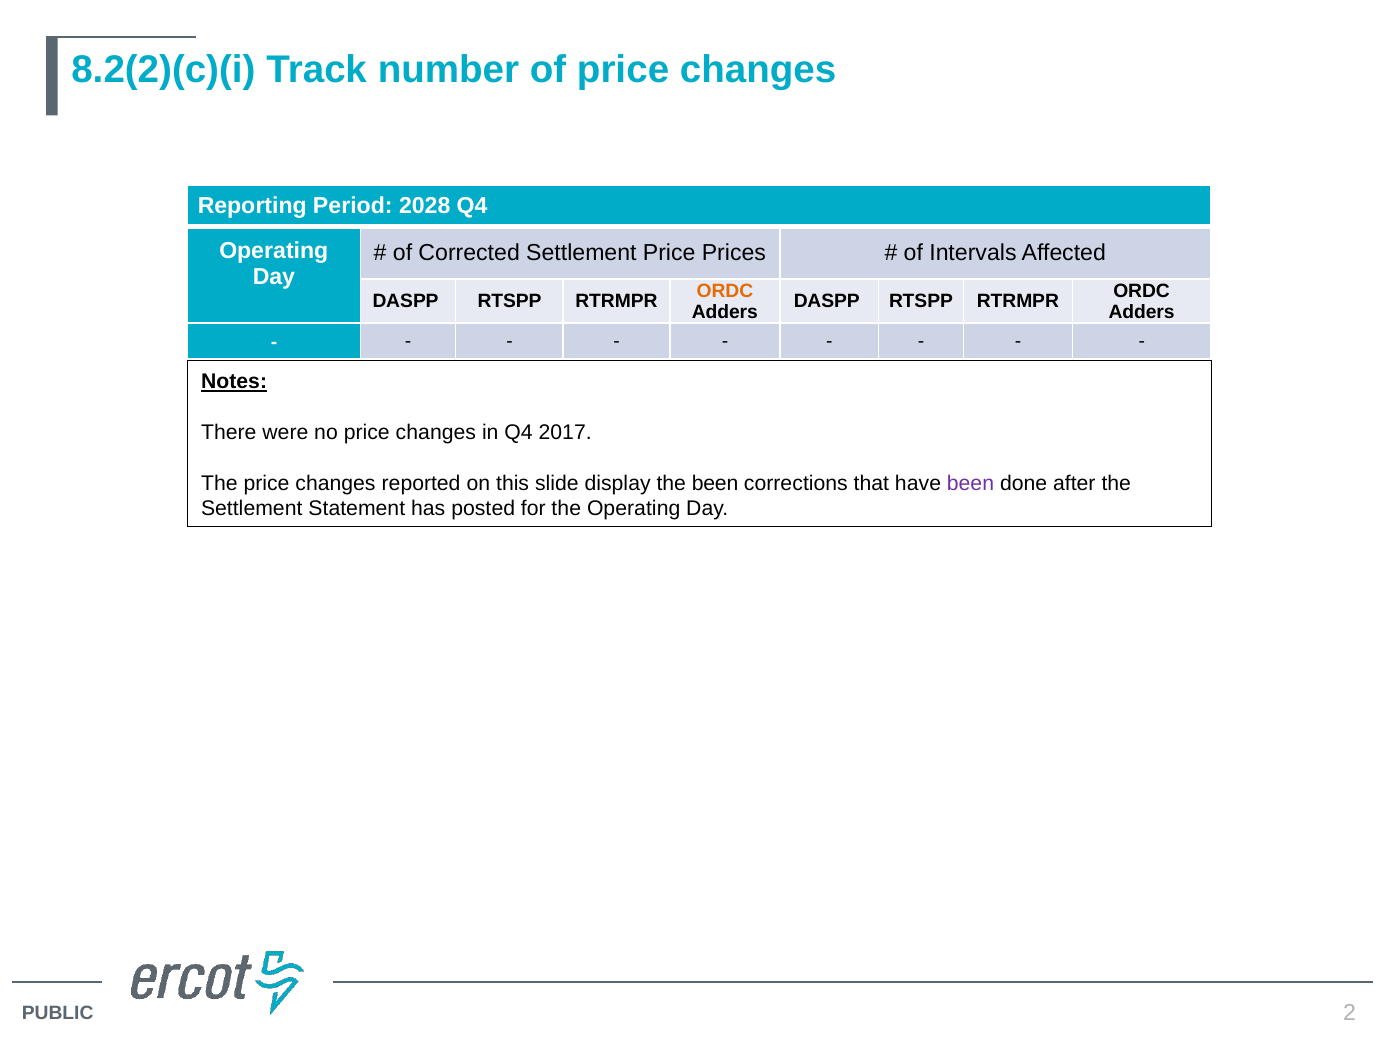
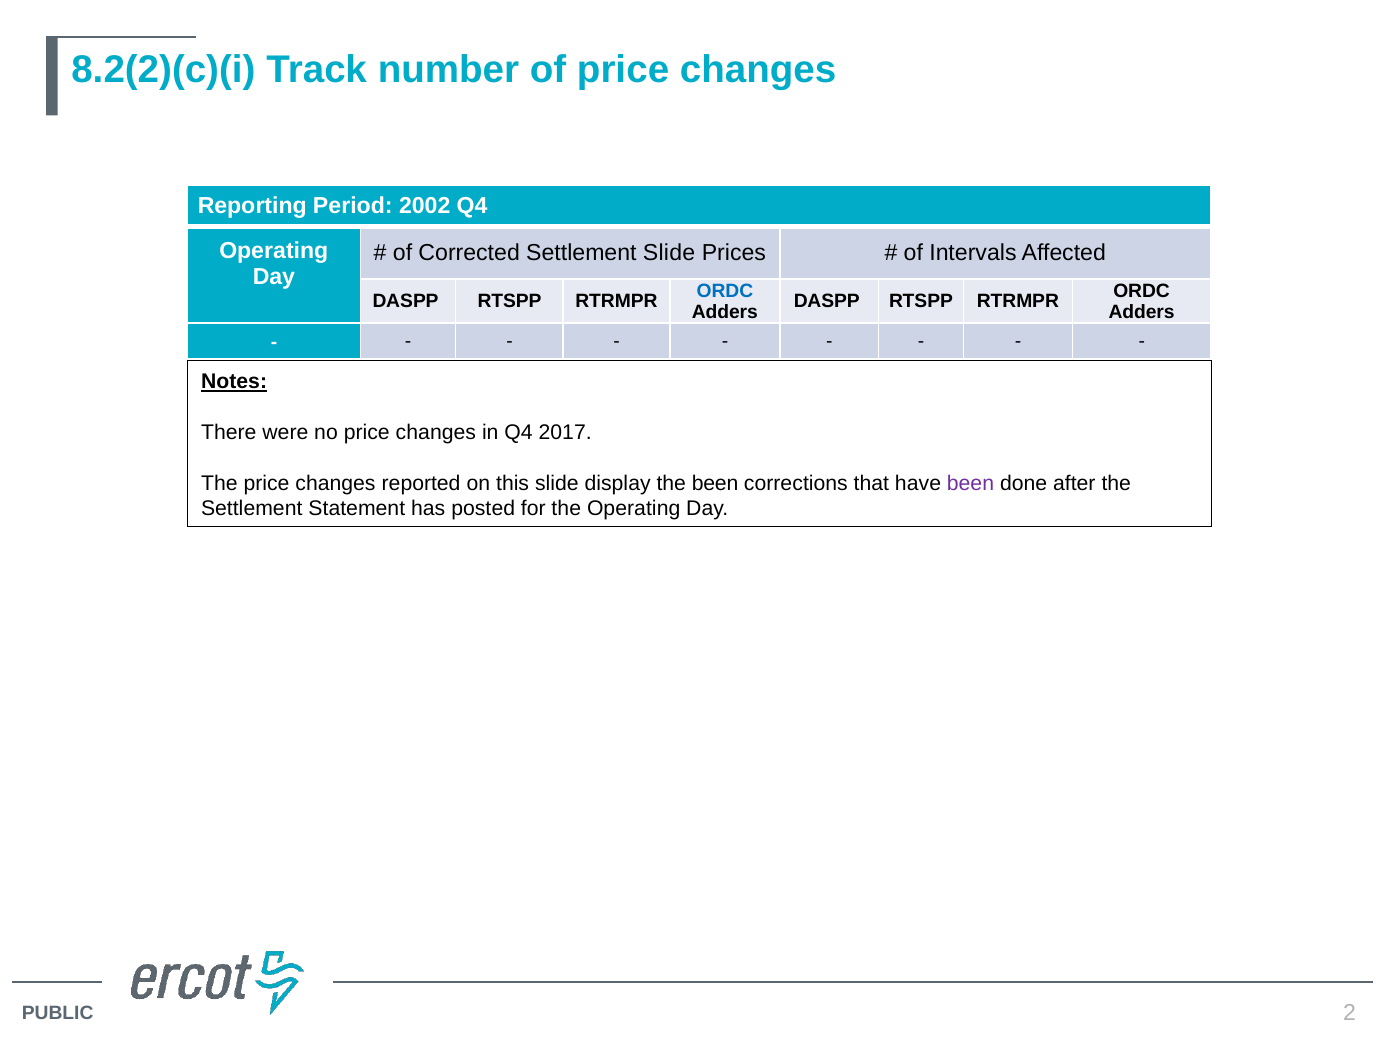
2028: 2028 -> 2002
Settlement Price: Price -> Slide
ORDC at (725, 291) colour: orange -> blue
